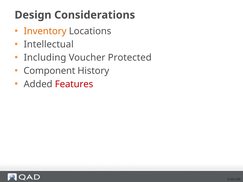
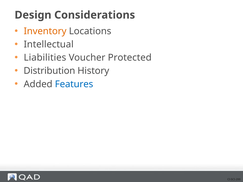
Including: Including -> Liabilities
Component: Component -> Distribution
Features colour: red -> blue
